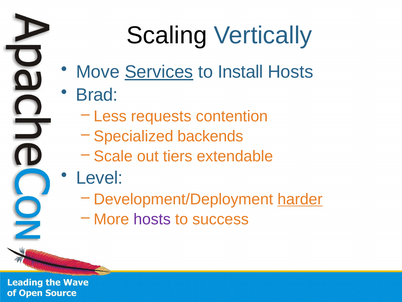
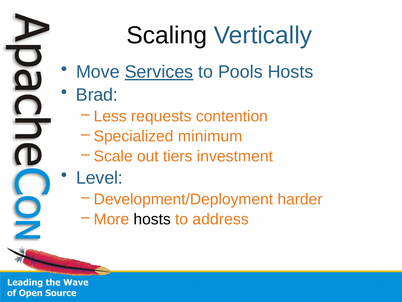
Install: Install -> Pools
backends: backends -> minimum
extendable: extendable -> investment
harder underline: present -> none
hosts at (152, 219) colour: purple -> black
success: success -> address
